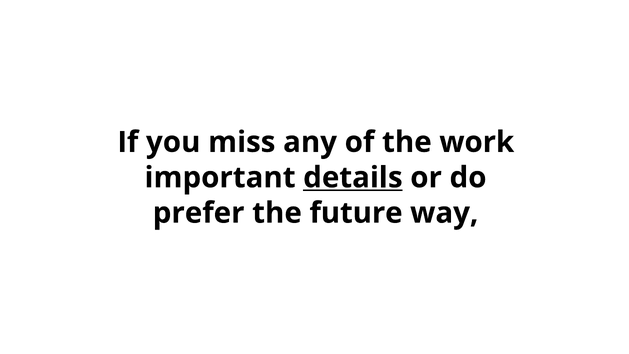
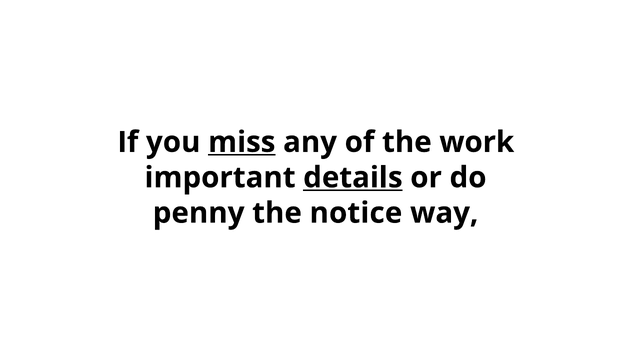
miss underline: none -> present
prefer: prefer -> penny
future: future -> notice
